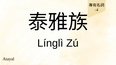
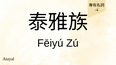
Línglì: Línglì -> Fēiyú
